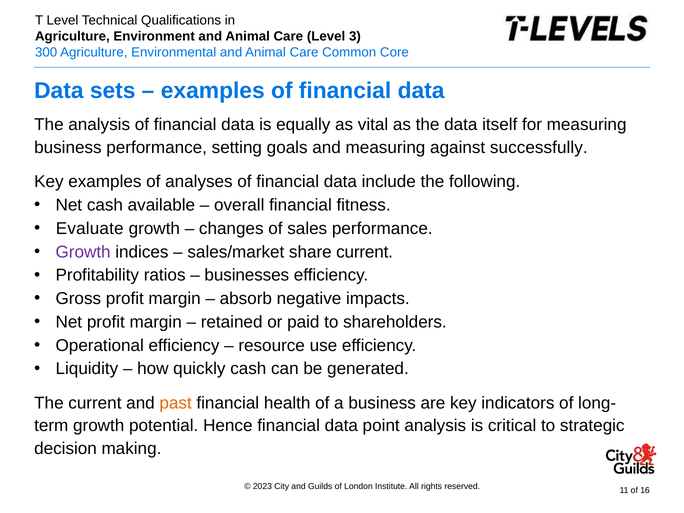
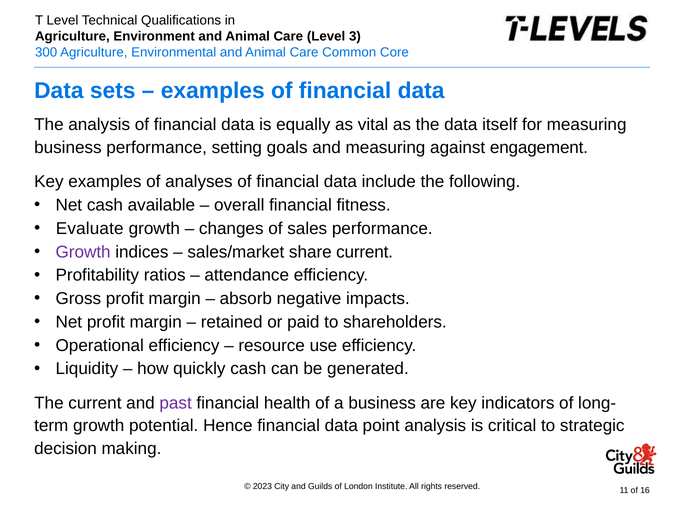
successfully: successfully -> engagement
businesses: businesses -> attendance
past colour: orange -> purple
